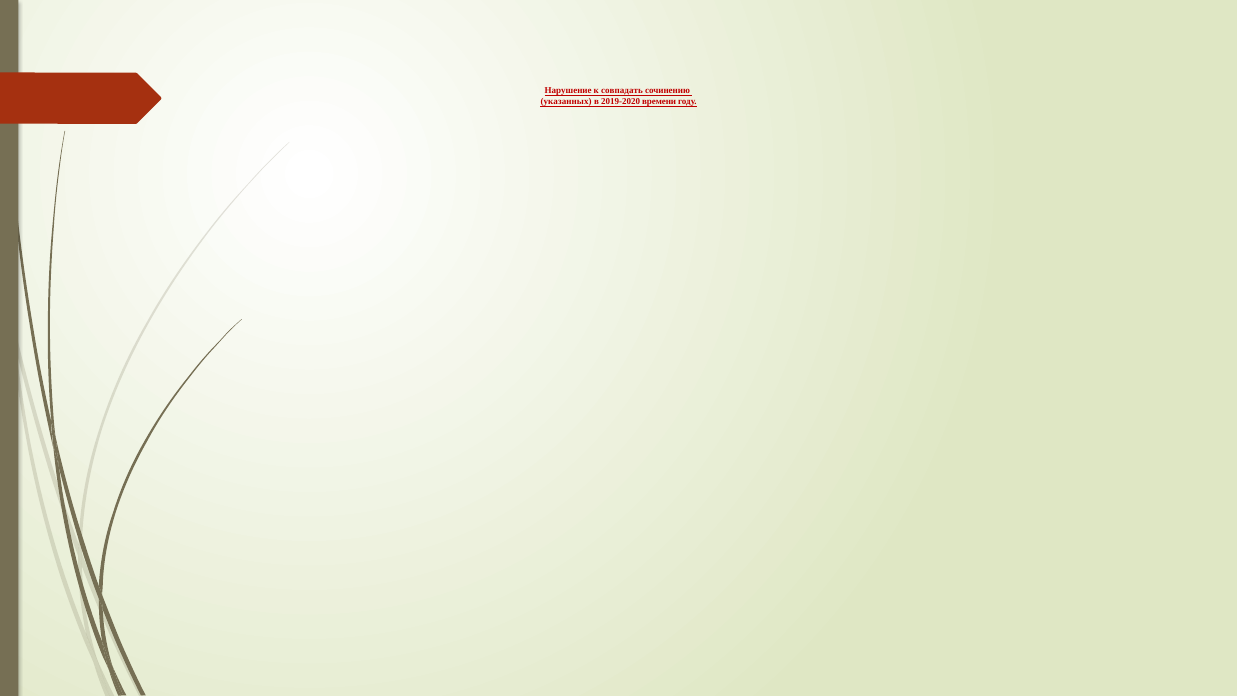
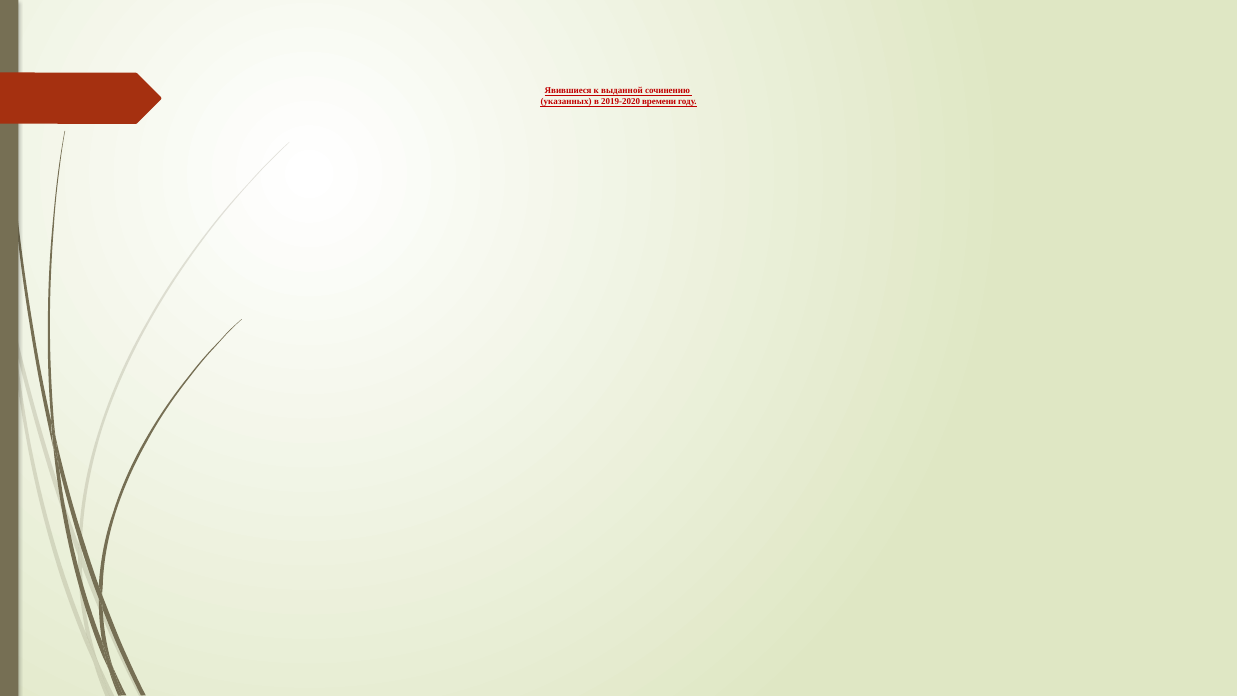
Нарушение: Нарушение -> Явившиеся
совпадать: совпадать -> выданной
